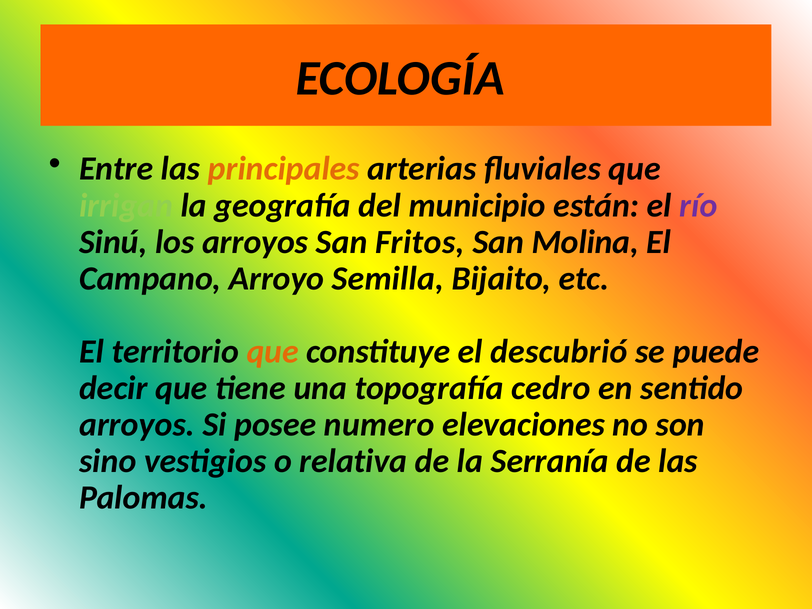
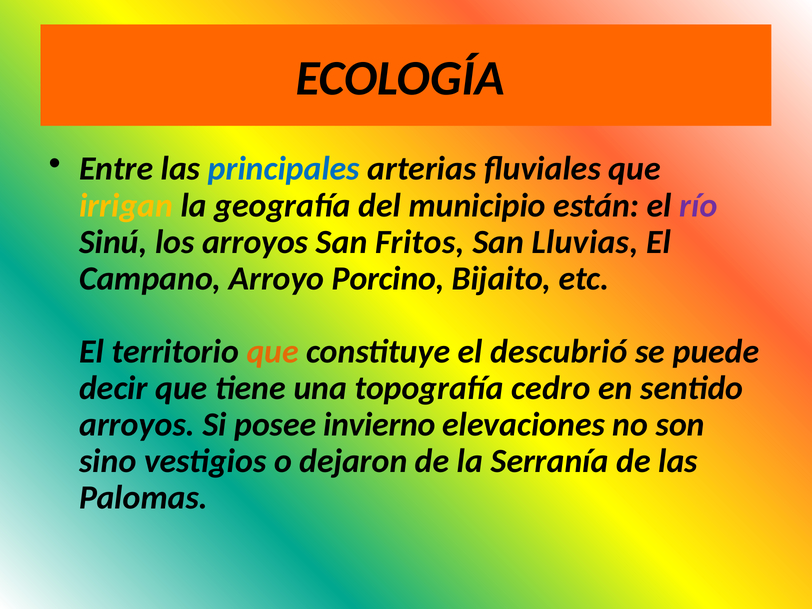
principales colour: orange -> blue
irrigan colour: light green -> yellow
Molina: Molina -> Lluvias
Semilla: Semilla -> Porcino
numero: numero -> invierno
relativa: relativa -> dejaron
